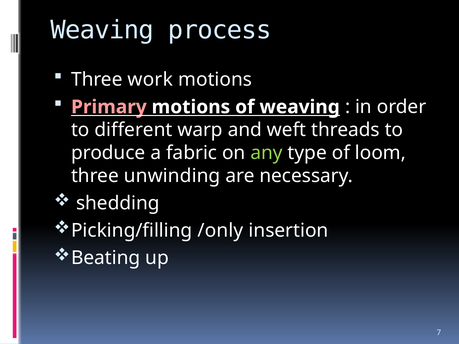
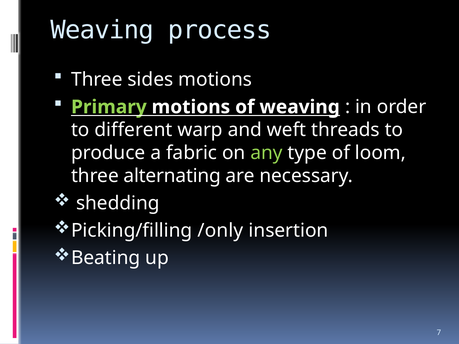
work: work -> sides
Primary colour: pink -> light green
unwinding: unwinding -> alternating
